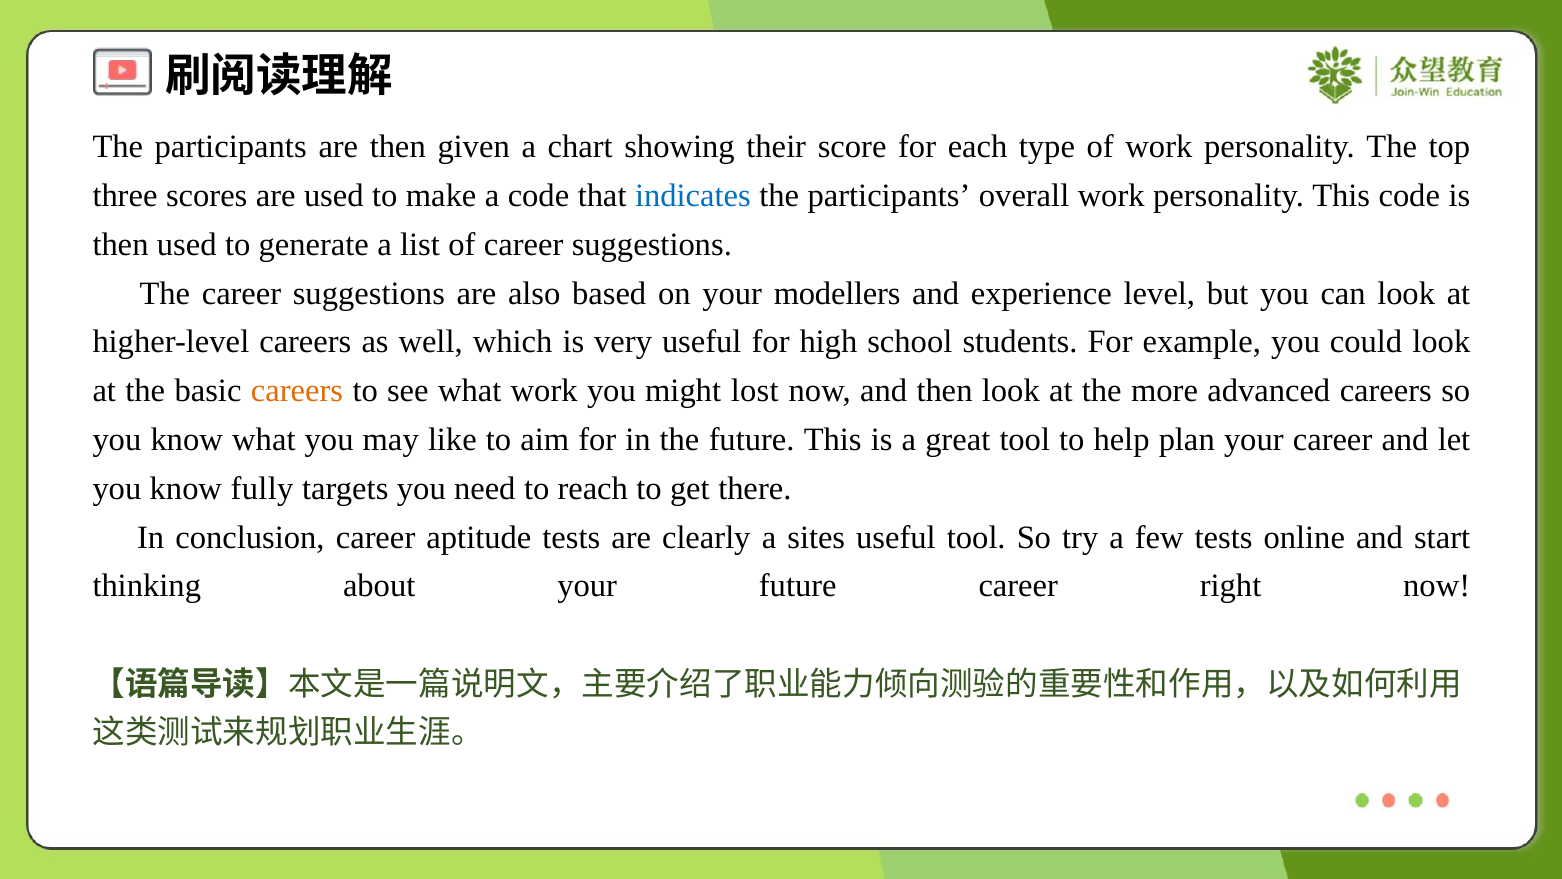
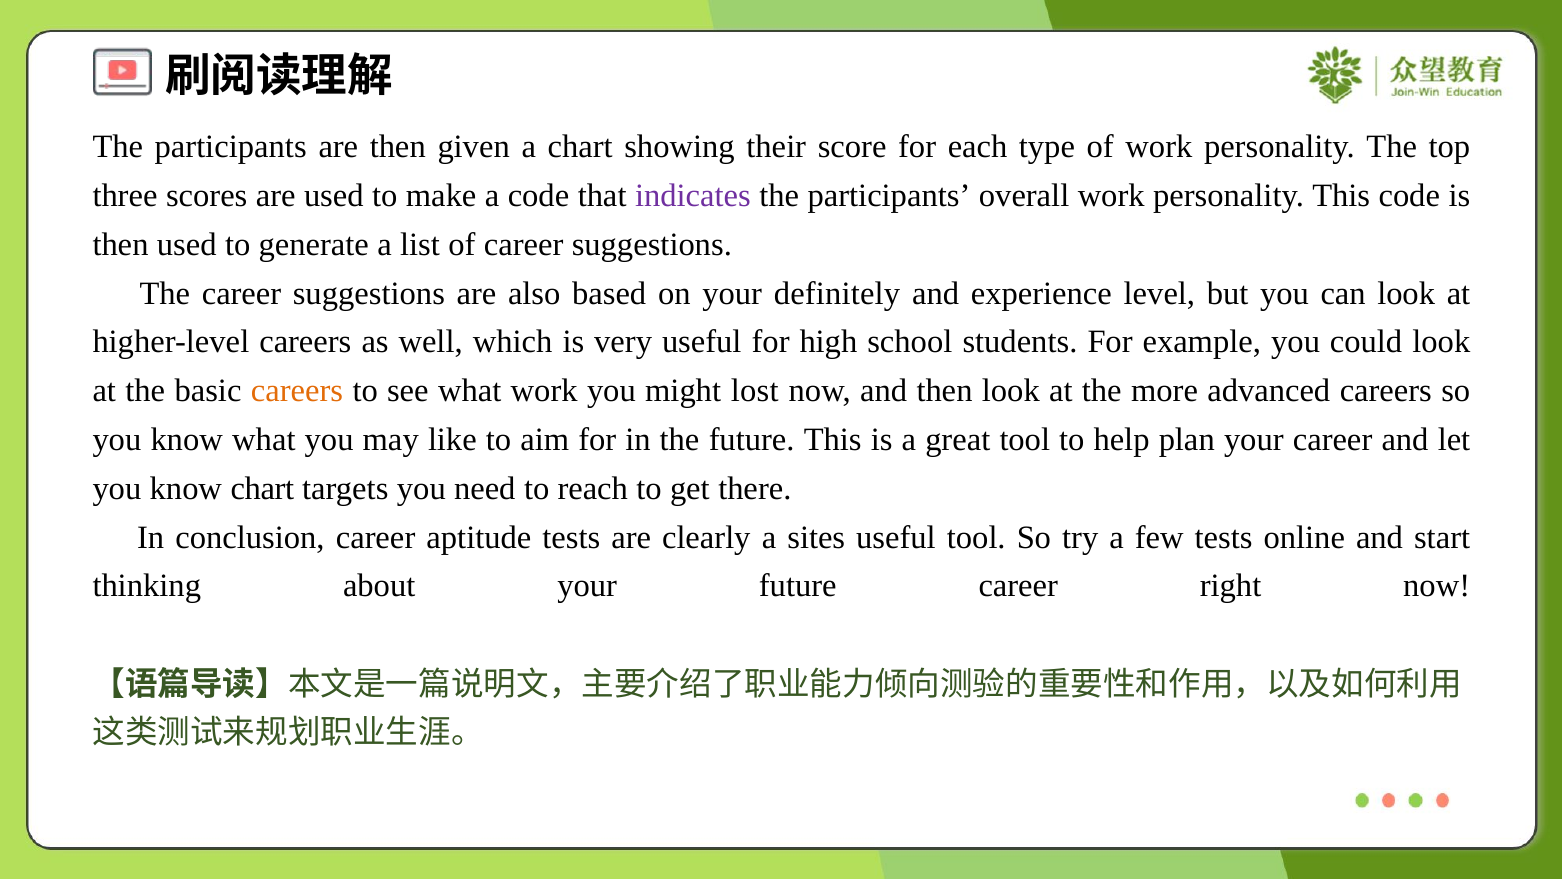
indicates colour: blue -> purple
modellers: modellers -> definitely
know fully: fully -> chart
